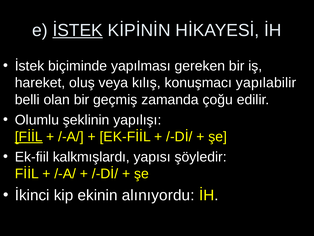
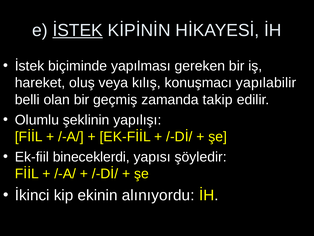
çoğu: çoğu -> takip
FİİL at (29, 136) underline: present -> none
kalkmışlardı: kalkmışlardı -> bineceklerdi
